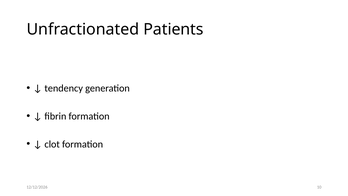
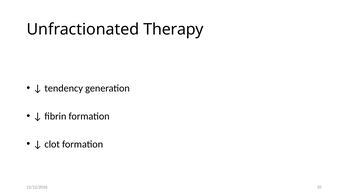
Patients: Patients -> Therapy
